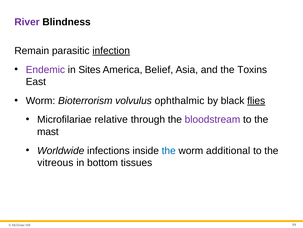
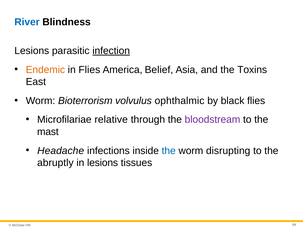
River colour: purple -> blue
Remain at (32, 51): Remain -> Lesions
Endemic colour: purple -> orange
in Sites: Sites -> Flies
flies at (256, 100) underline: present -> none
Worldwide: Worldwide -> Headache
additional: additional -> disrupting
vitreous: vitreous -> abruptly
in bottom: bottom -> lesions
